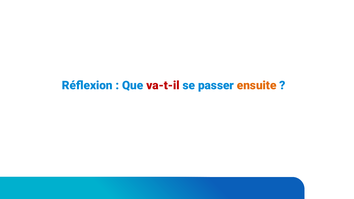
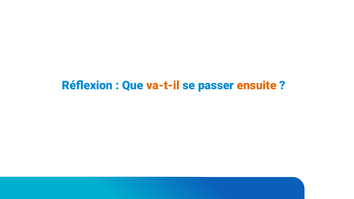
va-t-il colour: red -> orange
